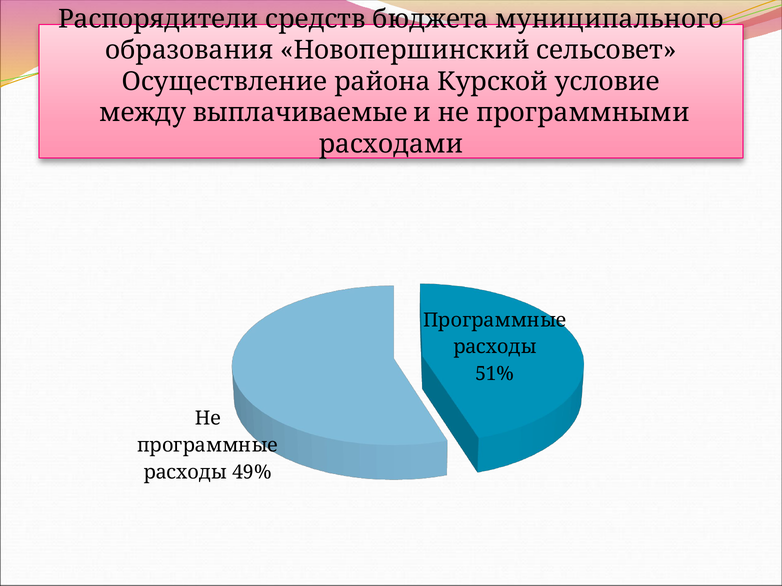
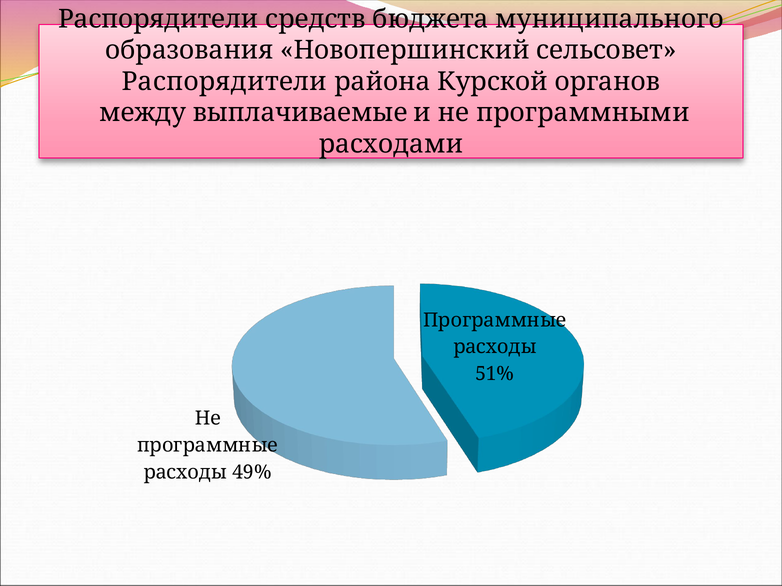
Осуществление at (225, 82): Осуществление -> Распорядители
условие: условие -> органов
